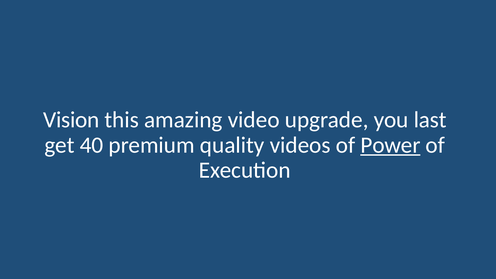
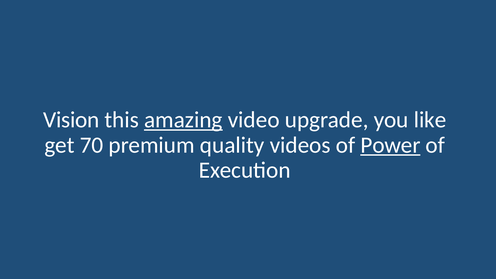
amazing underline: none -> present
last: last -> like
40: 40 -> 70
